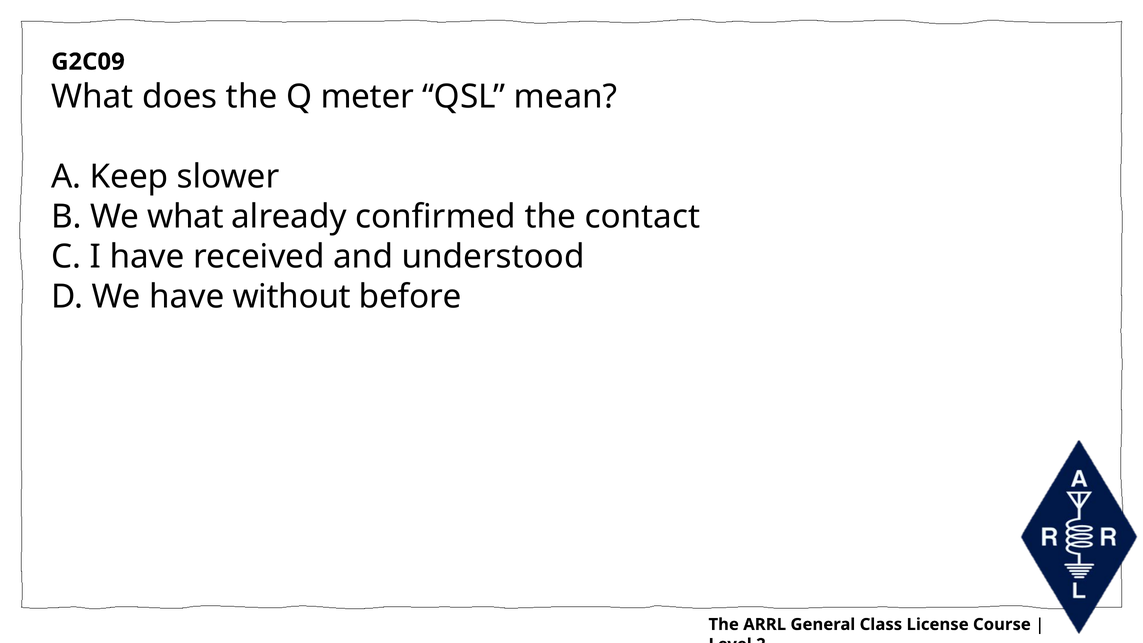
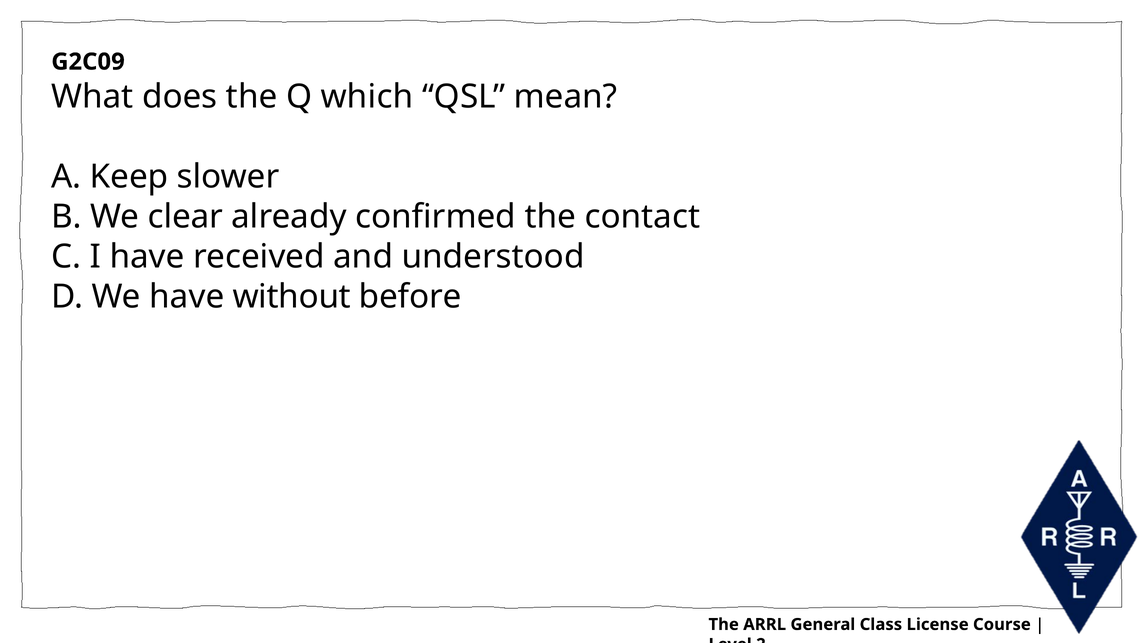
meter: meter -> which
We what: what -> clear
